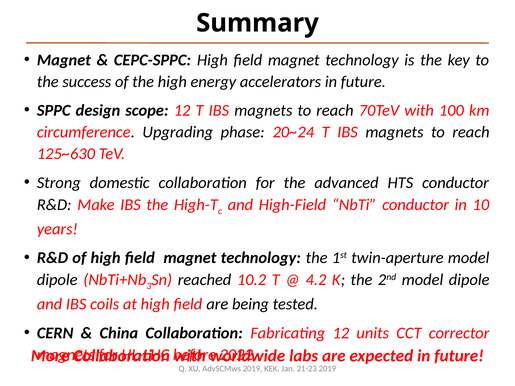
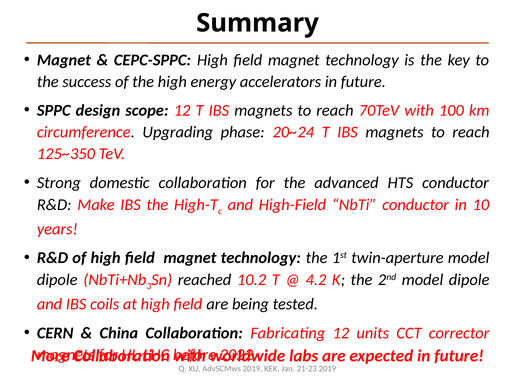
125~630: 125~630 -> 125~350
